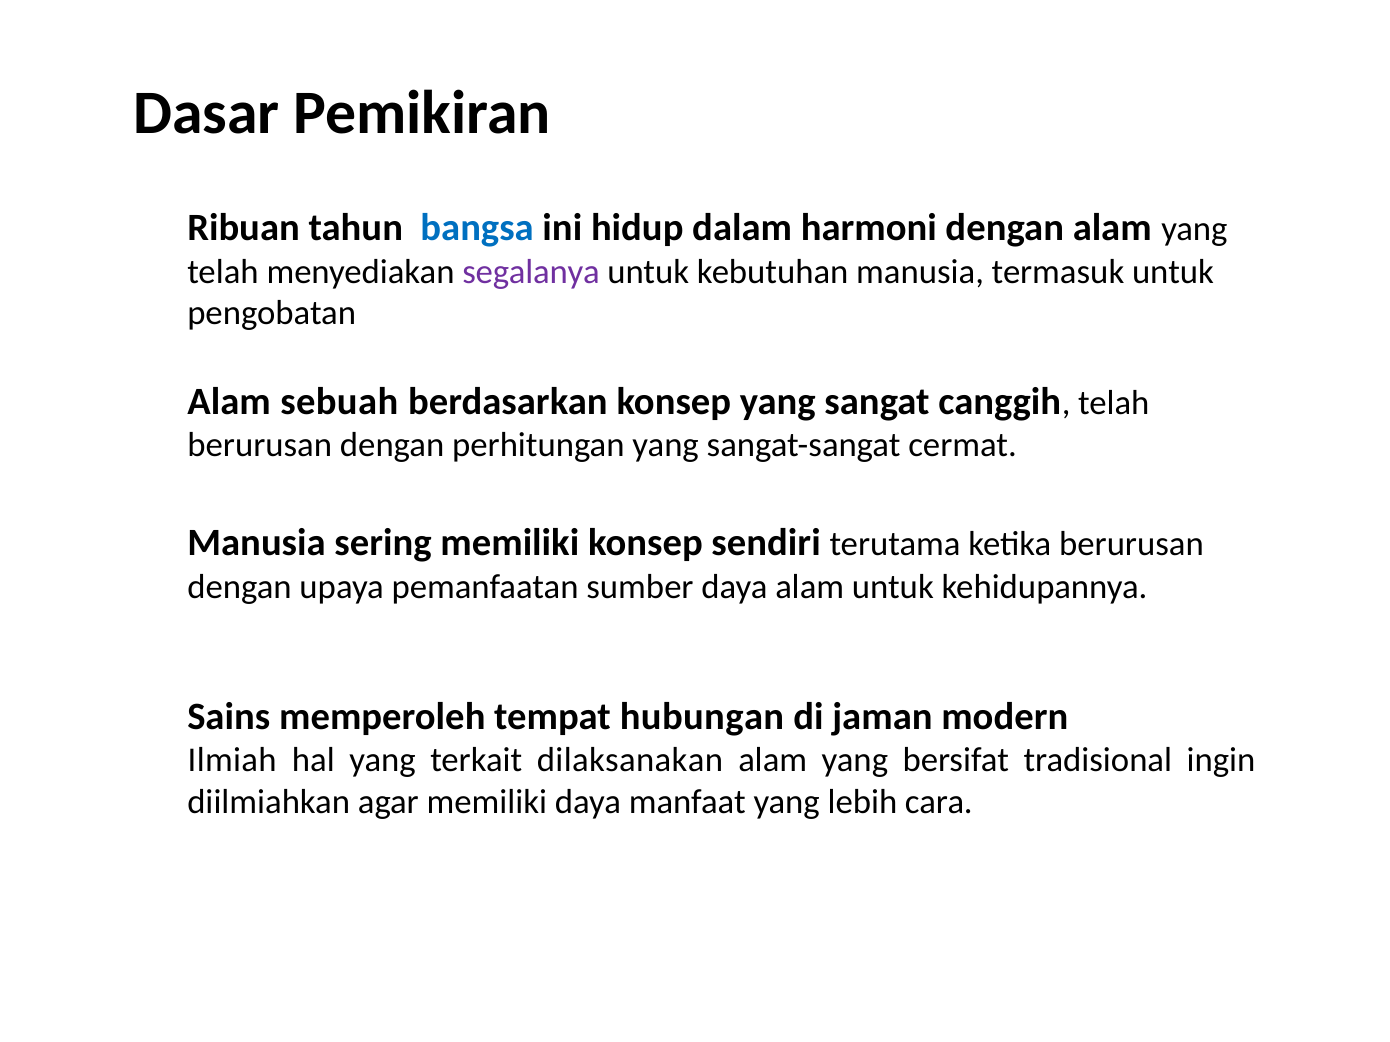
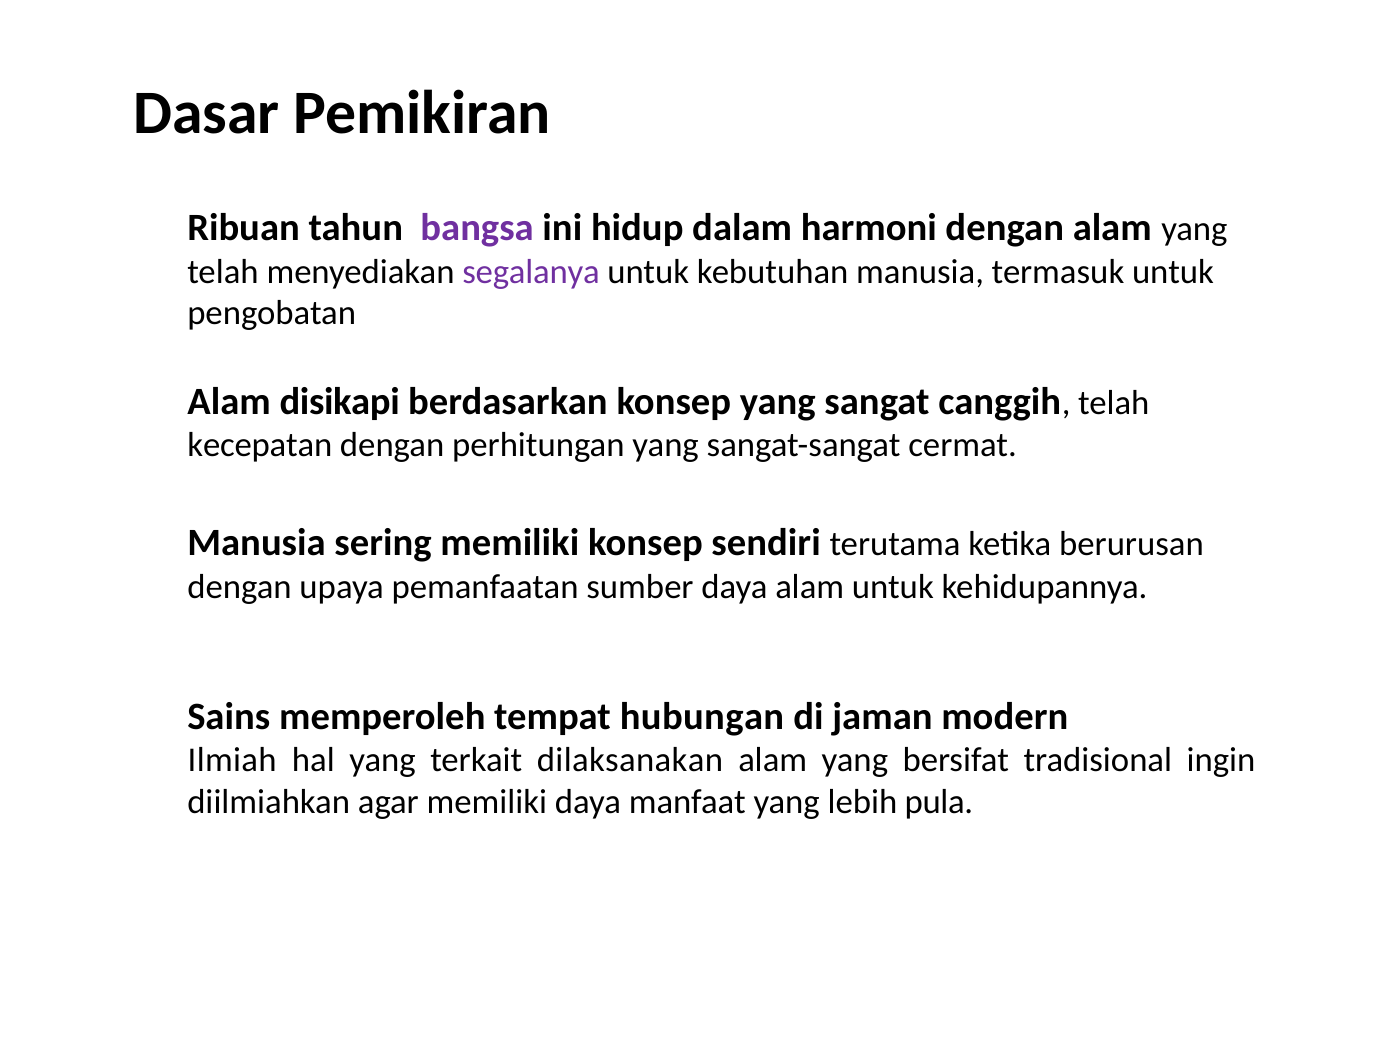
bangsa colour: blue -> purple
sebuah: sebuah -> disikapi
berurusan at (260, 446): berurusan -> kecepatan
cara: cara -> pula
